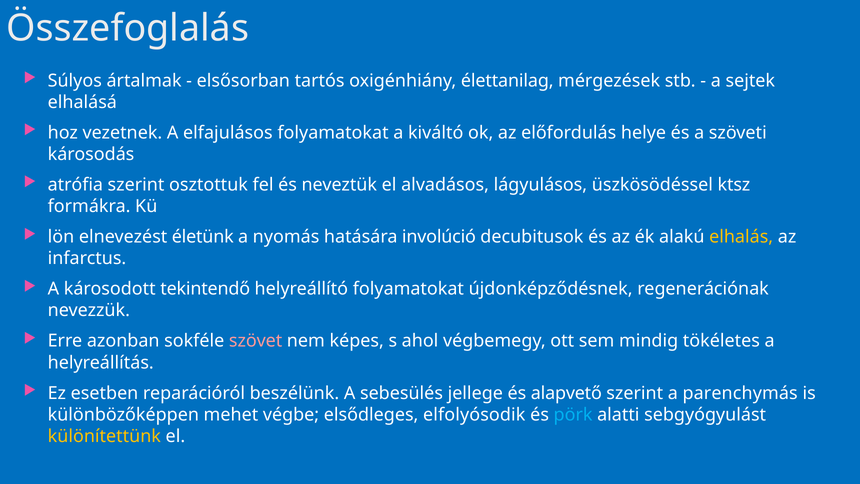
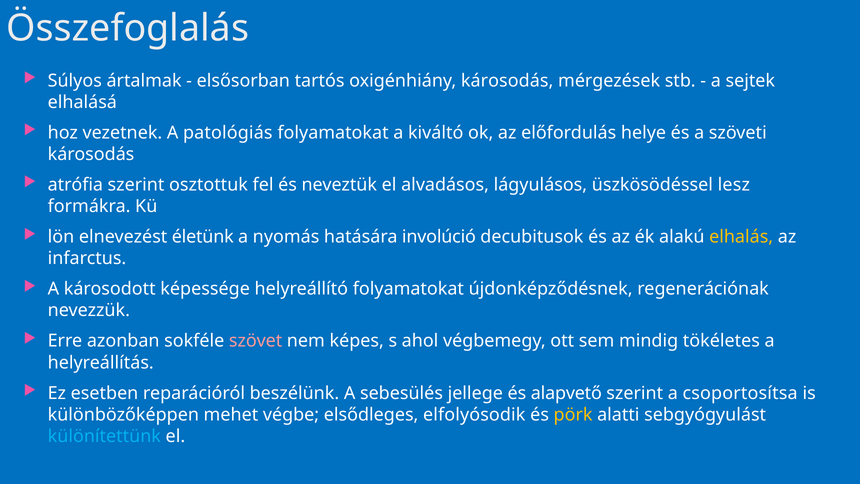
oxigénhiány élettanilag: élettanilag -> károsodás
elfajulásos: elfajulásos -> patológiás
ktsz: ktsz -> lesz
tekintendő: tekintendő -> képessége
parenchymás: parenchymás -> csoportosítsa
pörk colour: light blue -> yellow
különítettünk colour: yellow -> light blue
